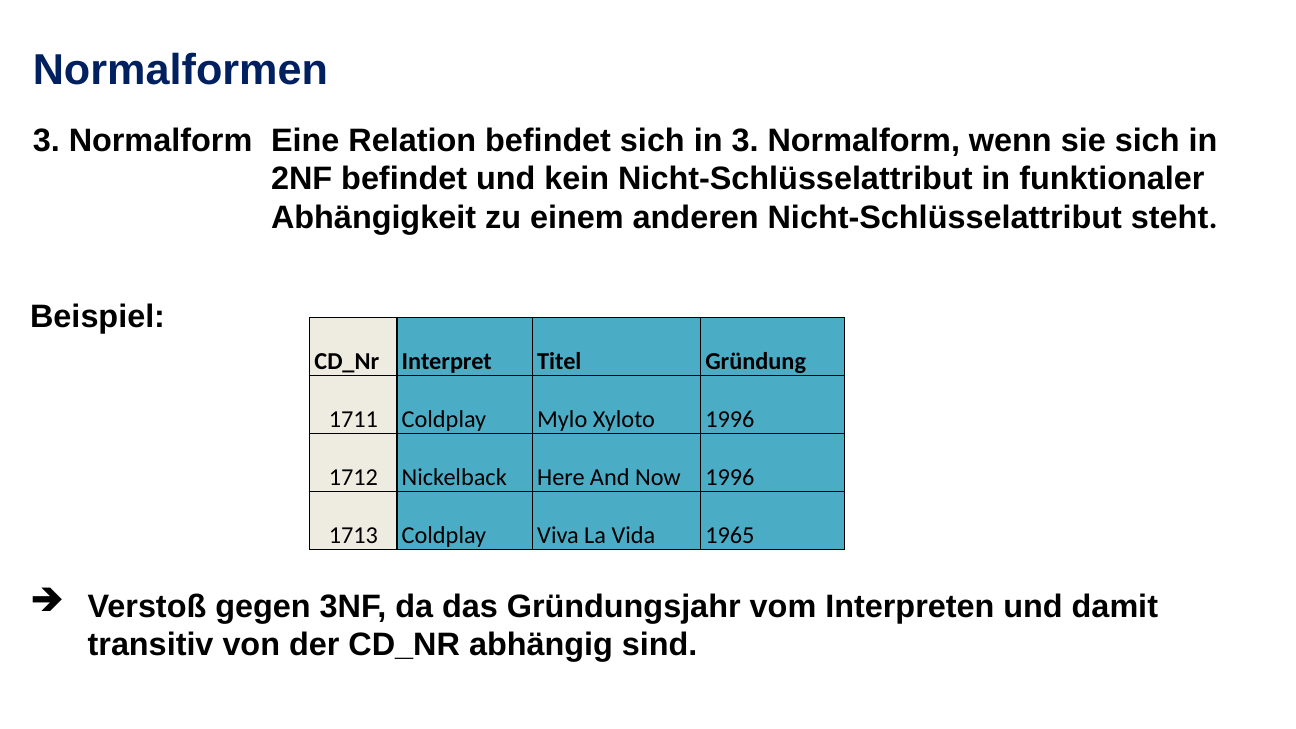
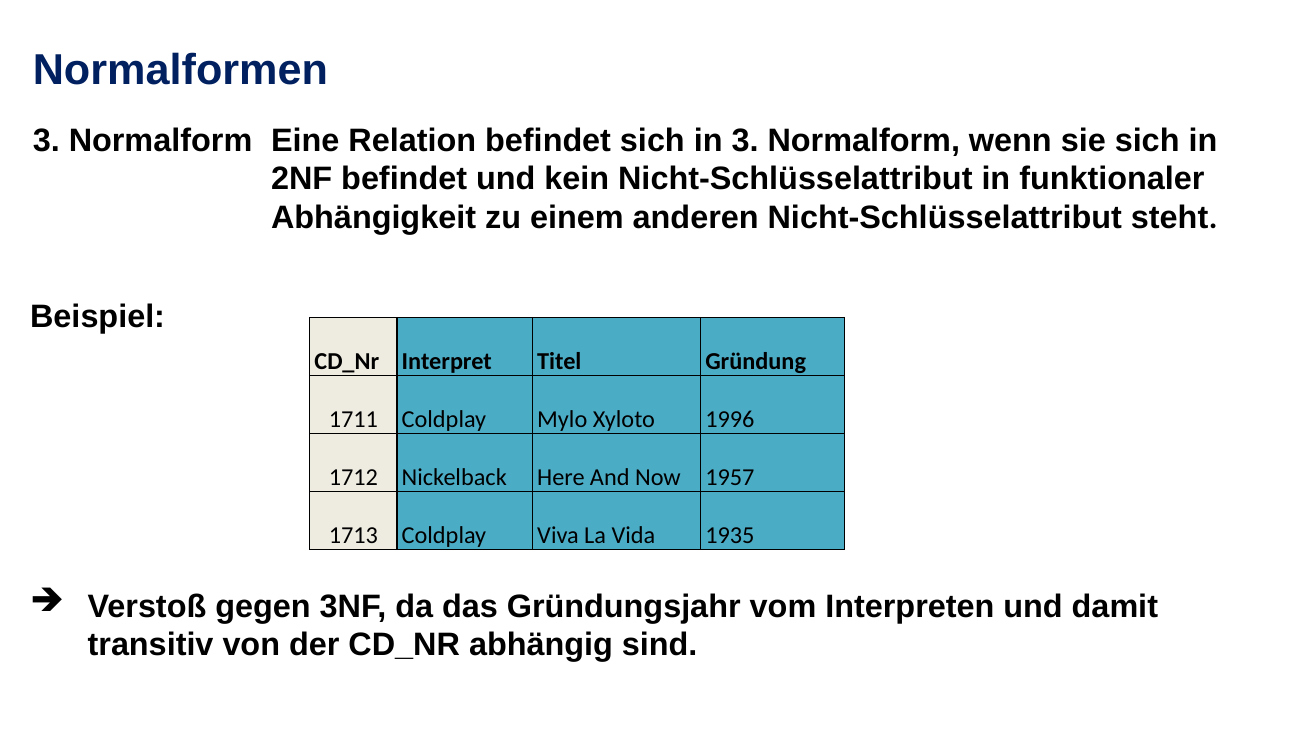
Now 1996: 1996 -> 1957
1965: 1965 -> 1935
